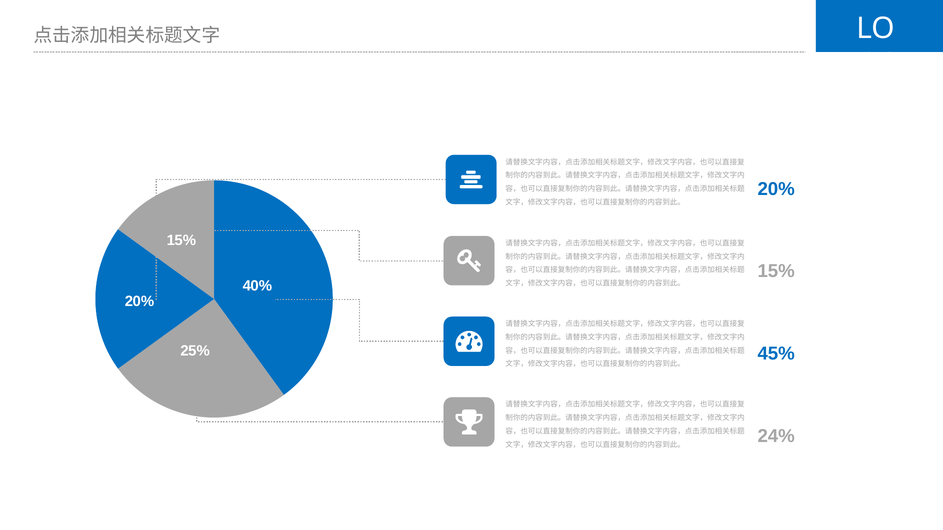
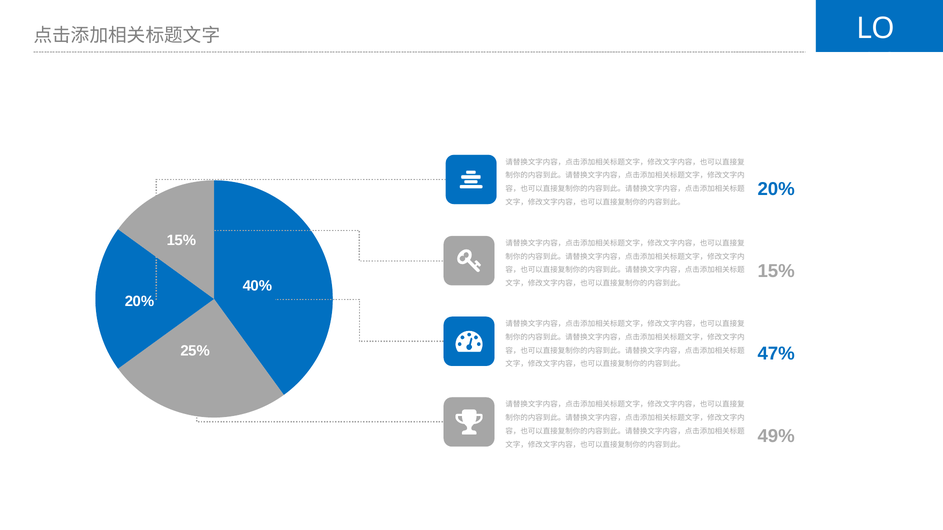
45%: 45% -> 47%
24%: 24% -> 49%
